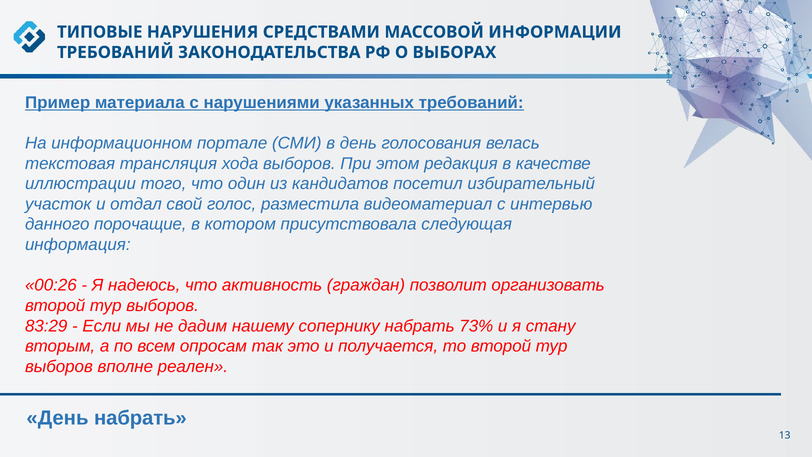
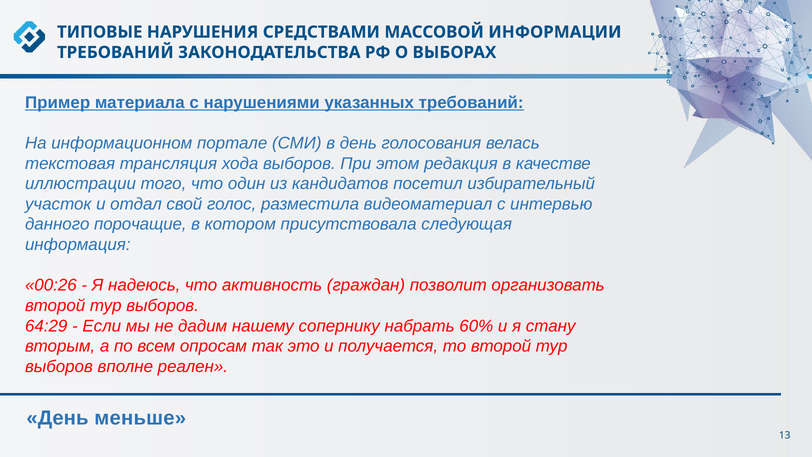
83:29: 83:29 -> 64:29
73%: 73% -> 60%
День набрать: набрать -> меньше
